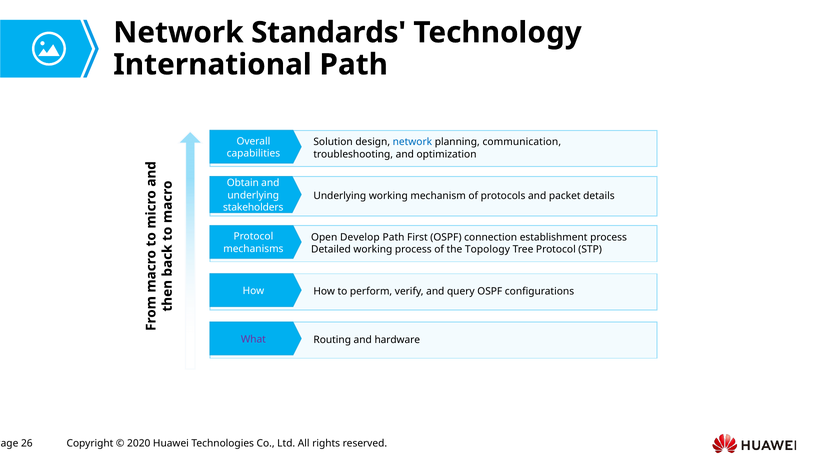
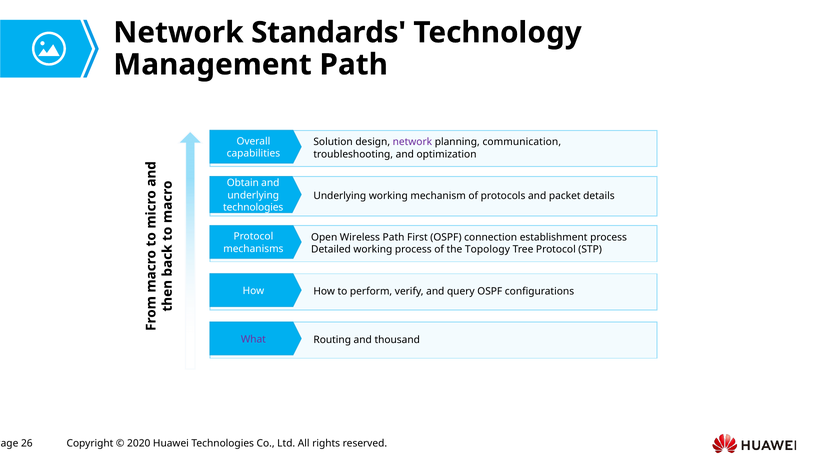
International: International -> Management
network at (412, 142) colour: blue -> purple
stakeholders at (253, 207): stakeholders -> technologies
Develop: Develop -> Wireless
hardware: hardware -> thousand
